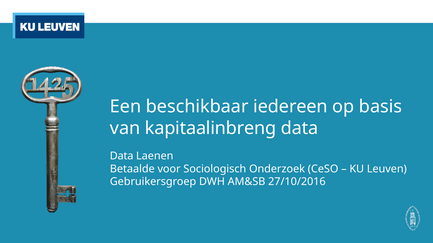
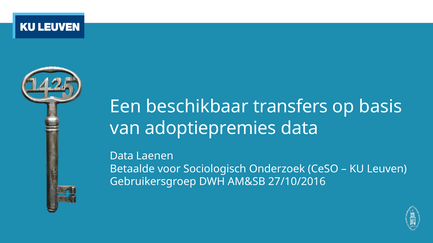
iedereen: iedereen -> transfers
kapitaalinbreng: kapitaalinbreng -> adoptiepremies
